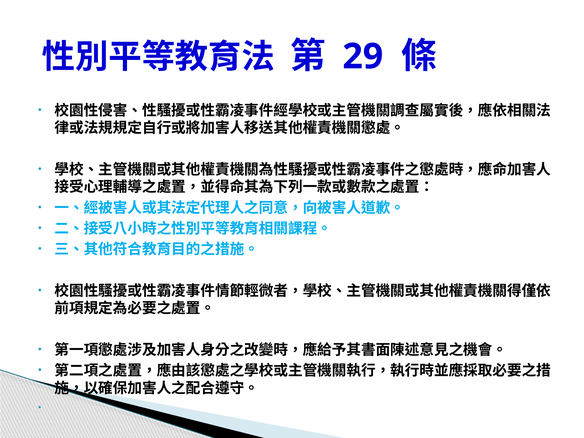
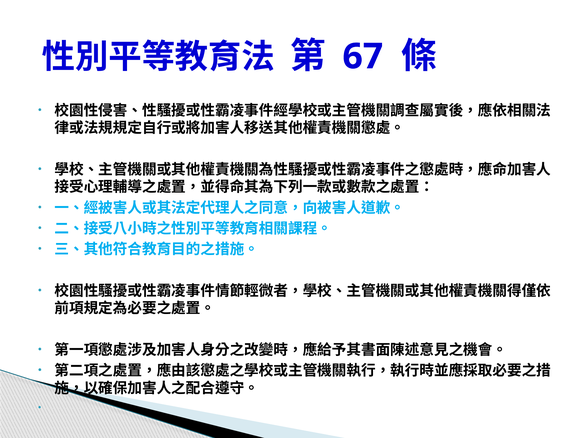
29: 29 -> 67
